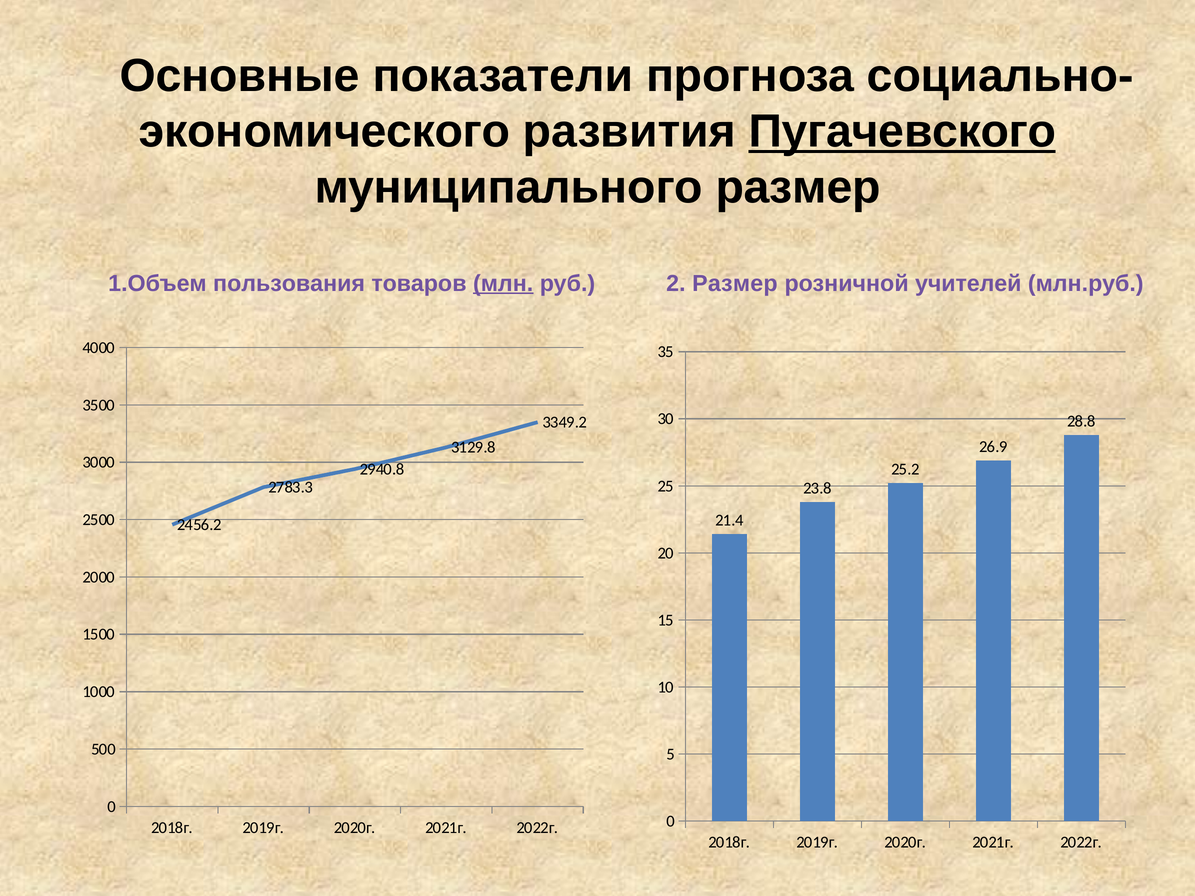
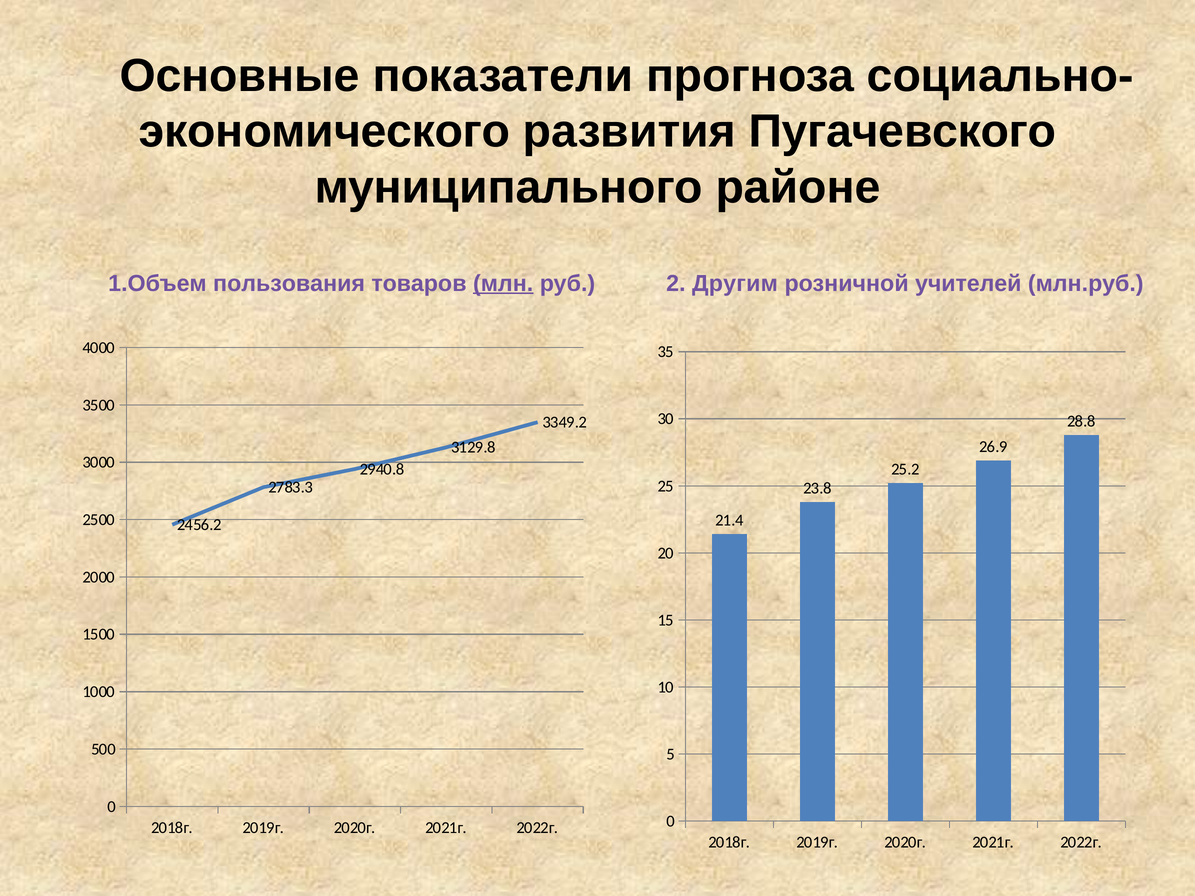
Пугачевского underline: present -> none
муниципального размер: размер -> районе
2 Размер: Размер -> Другим
